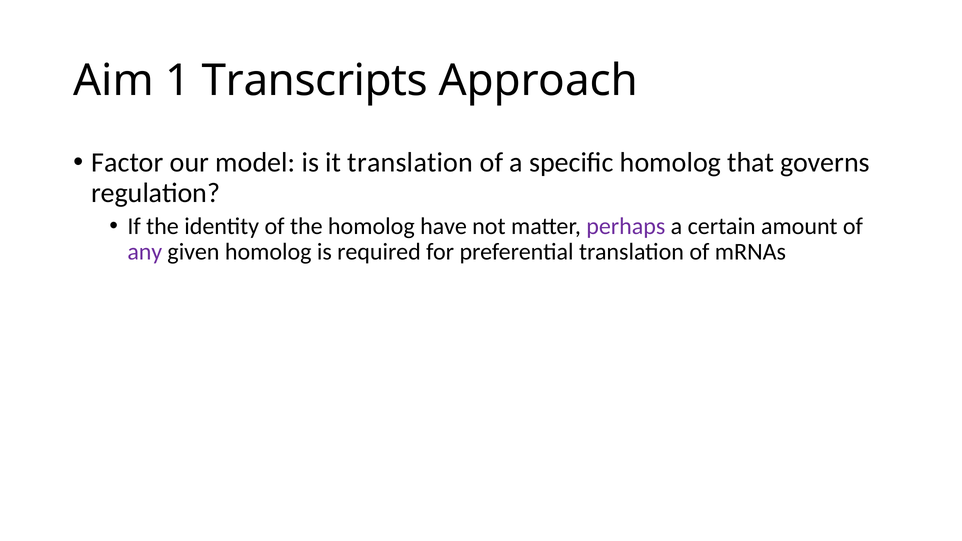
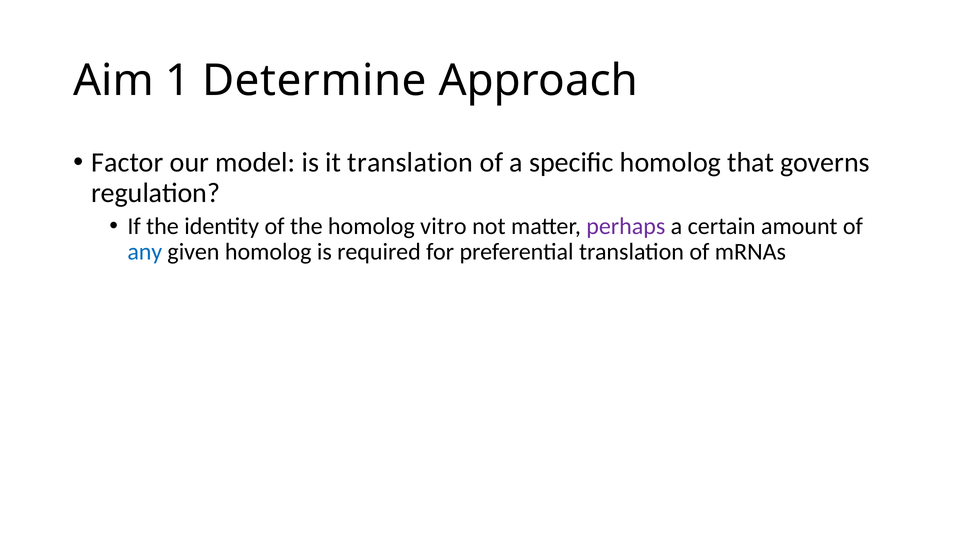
Transcripts: Transcripts -> Determine
have: have -> vitro
any colour: purple -> blue
